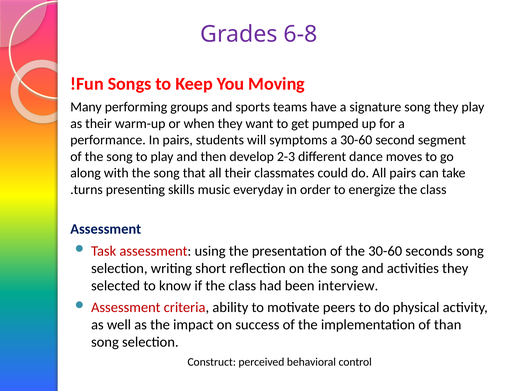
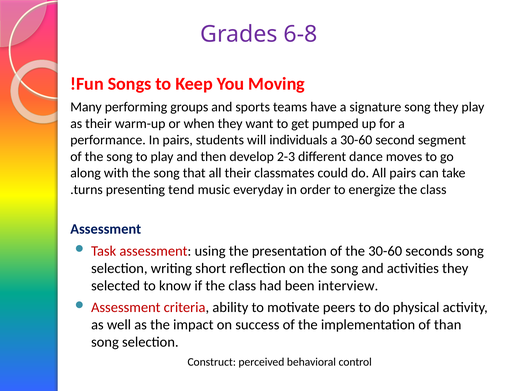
symptoms: symptoms -> individuals
skills: skills -> tend
